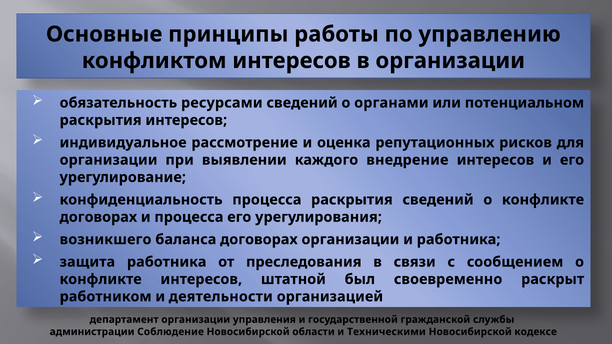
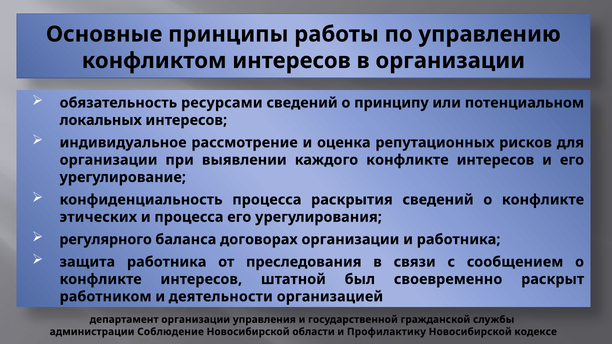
органами: органами -> принципу
раскрытия at (101, 120): раскрытия -> локальных
каждого внедрение: внедрение -> конфликте
договорах at (98, 217): договорах -> этических
возникшего: возникшего -> регулярного
Техническими: Техническими -> Профилактику
